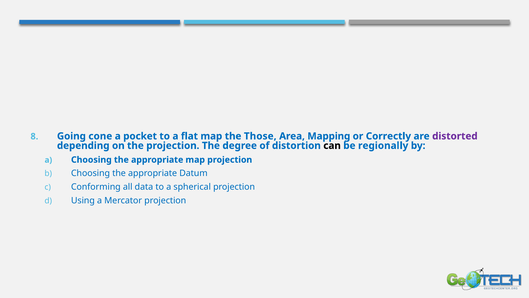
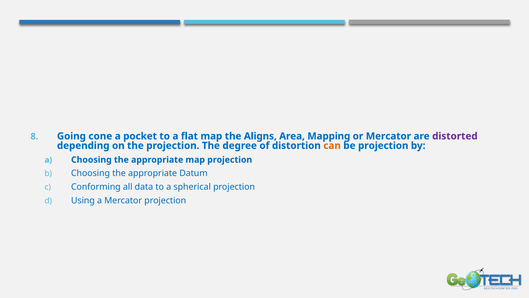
Those: Those -> Aligns
or Correctly: Correctly -> Mercator
can colour: black -> orange
be regionally: regionally -> projection
